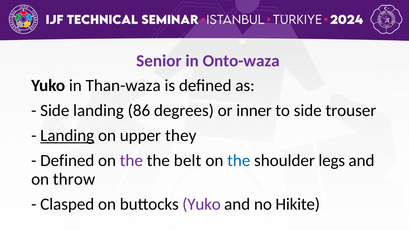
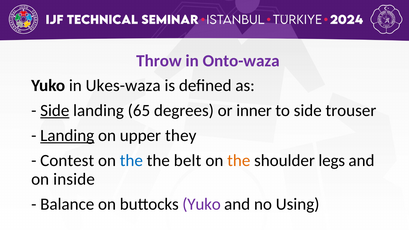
Senior: Senior -> Throw
Than-waza: Than-waza -> Ukes-waza
Side at (55, 111) underline: none -> present
86: 86 -> 65
Defined at (67, 160): Defined -> Contest
the at (131, 160) colour: purple -> blue
the at (239, 160) colour: blue -> orange
throw: throw -> inside
Clasped: Clasped -> Balance
Hikite: Hikite -> Using
